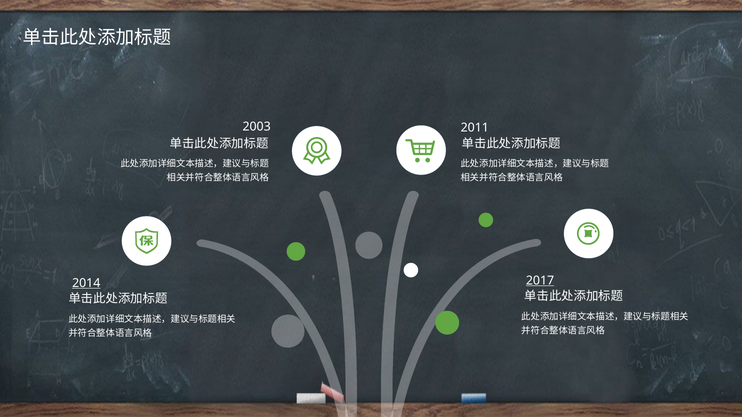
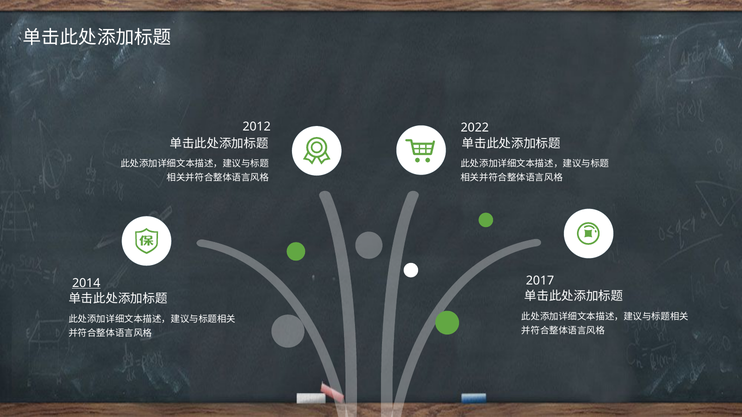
2003: 2003 -> 2012
2011: 2011 -> 2022
2017 underline: present -> none
